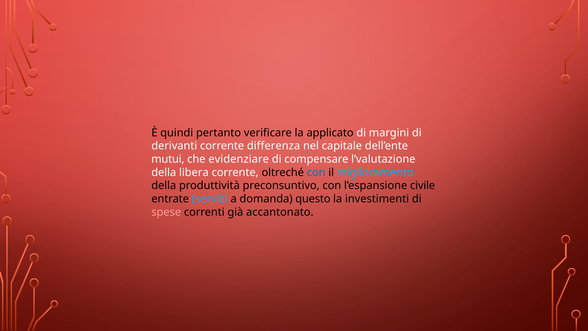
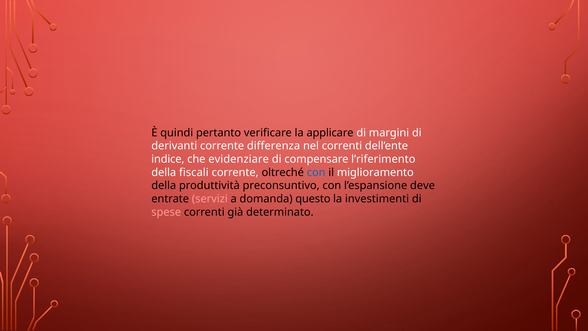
applicato: applicato -> applicare
nel capitale: capitale -> correnti
mutui: mutui -> indice
l’valutazione: l’valutazione -> l’riferimento
libera: libera -> fiscali
miglioramento colour: light blue -> white
civile: civile -> deve
servizi colour: light blue -> pink
accantonato: accantonato -> determinato
